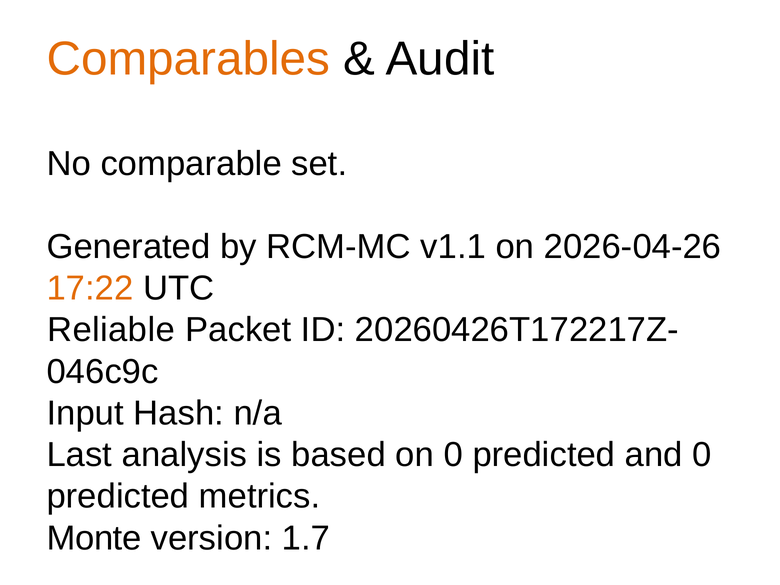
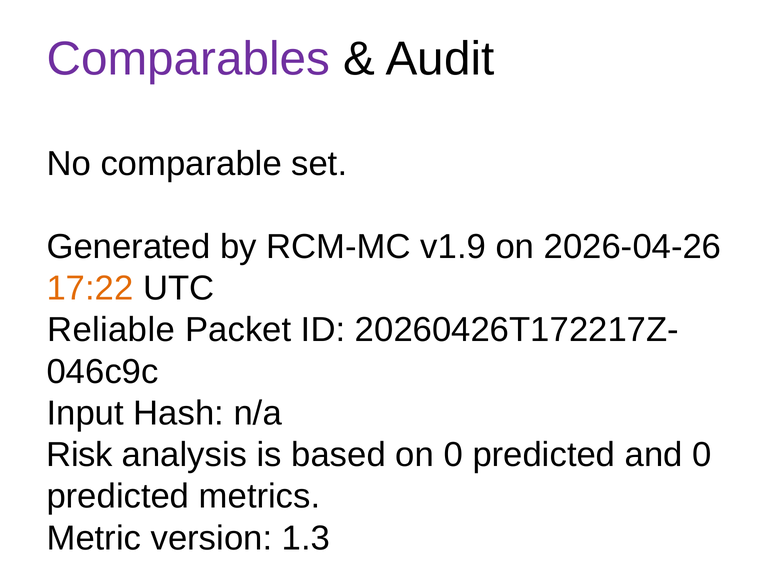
Comparables colour: orange -> purple
v1.1: v1.1 -> v1.9
Last: Last -> Risk
Monte: Monte -> Metric
1.7: 1.7 -> 1.3
